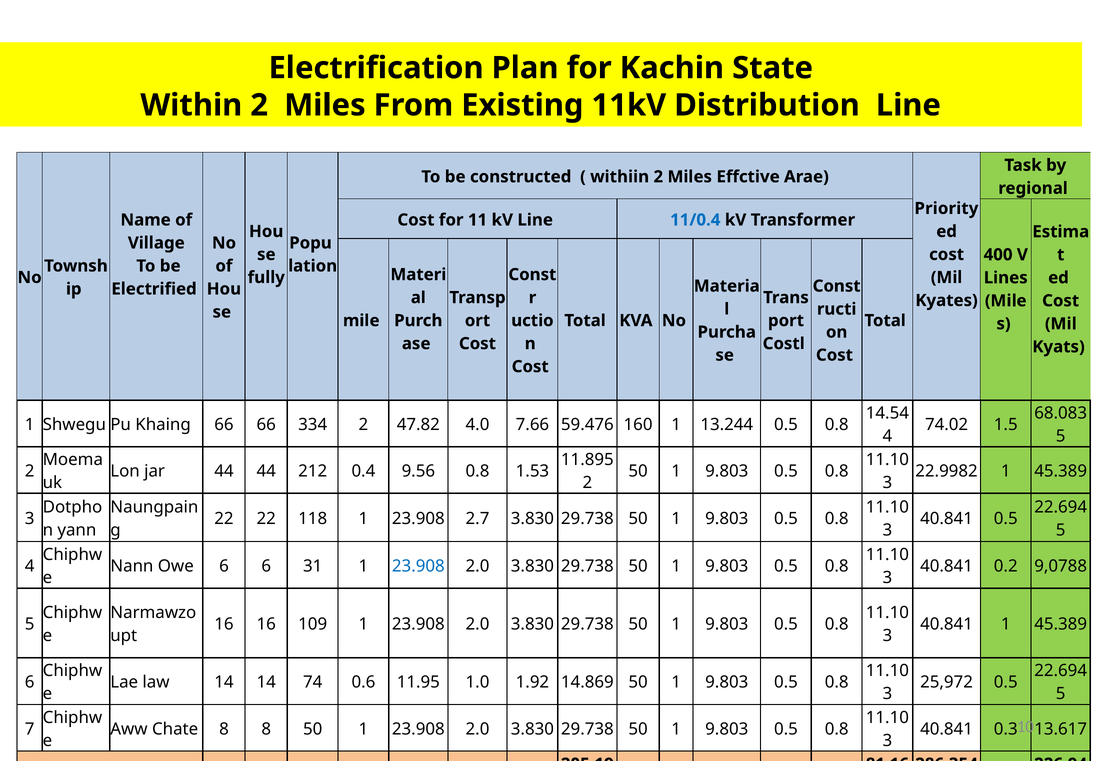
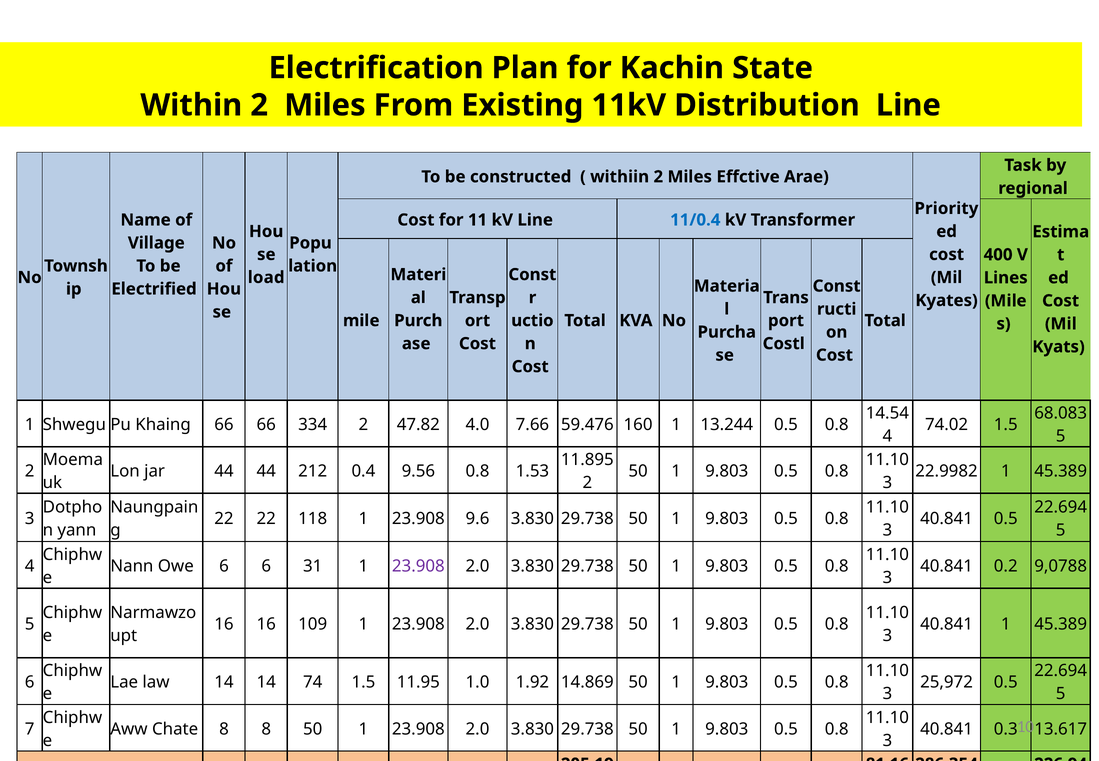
fully: fully -> load
2.7: 2.7 -> 9.6
23.908 at (418, 566) colour: blue -> purple
74 0.6: 0.6 -> 1.5
